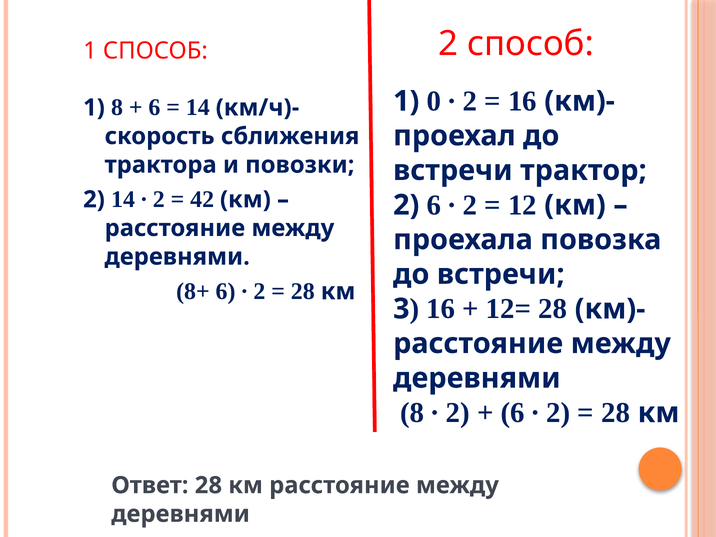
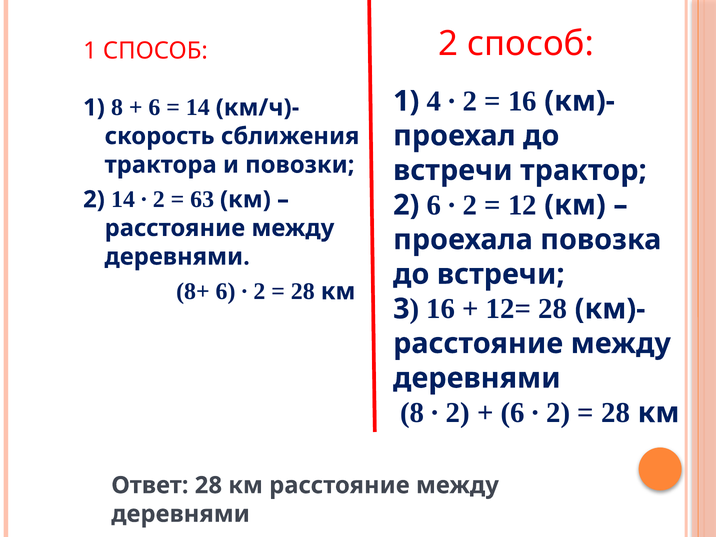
0: 0 -> 4
42: 42 -> 63
